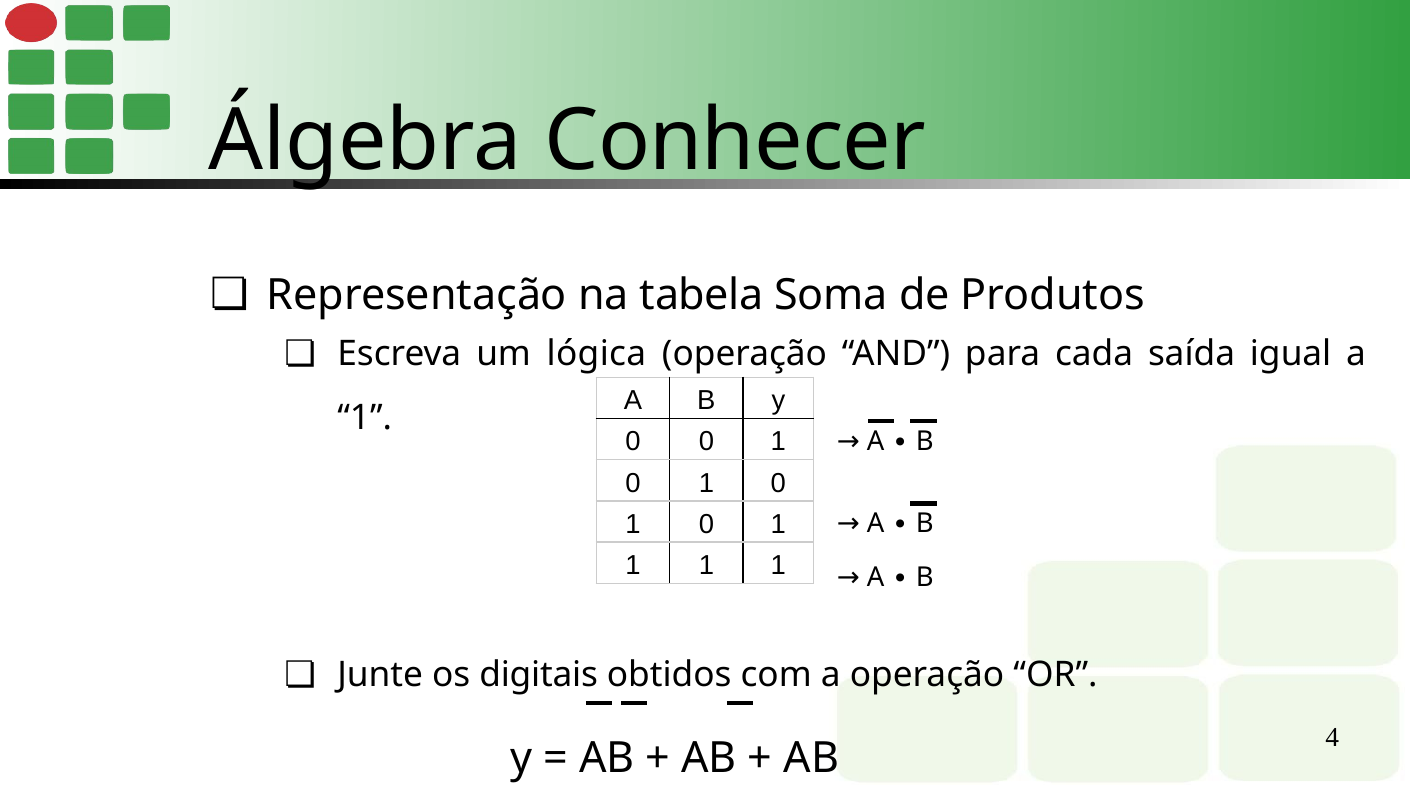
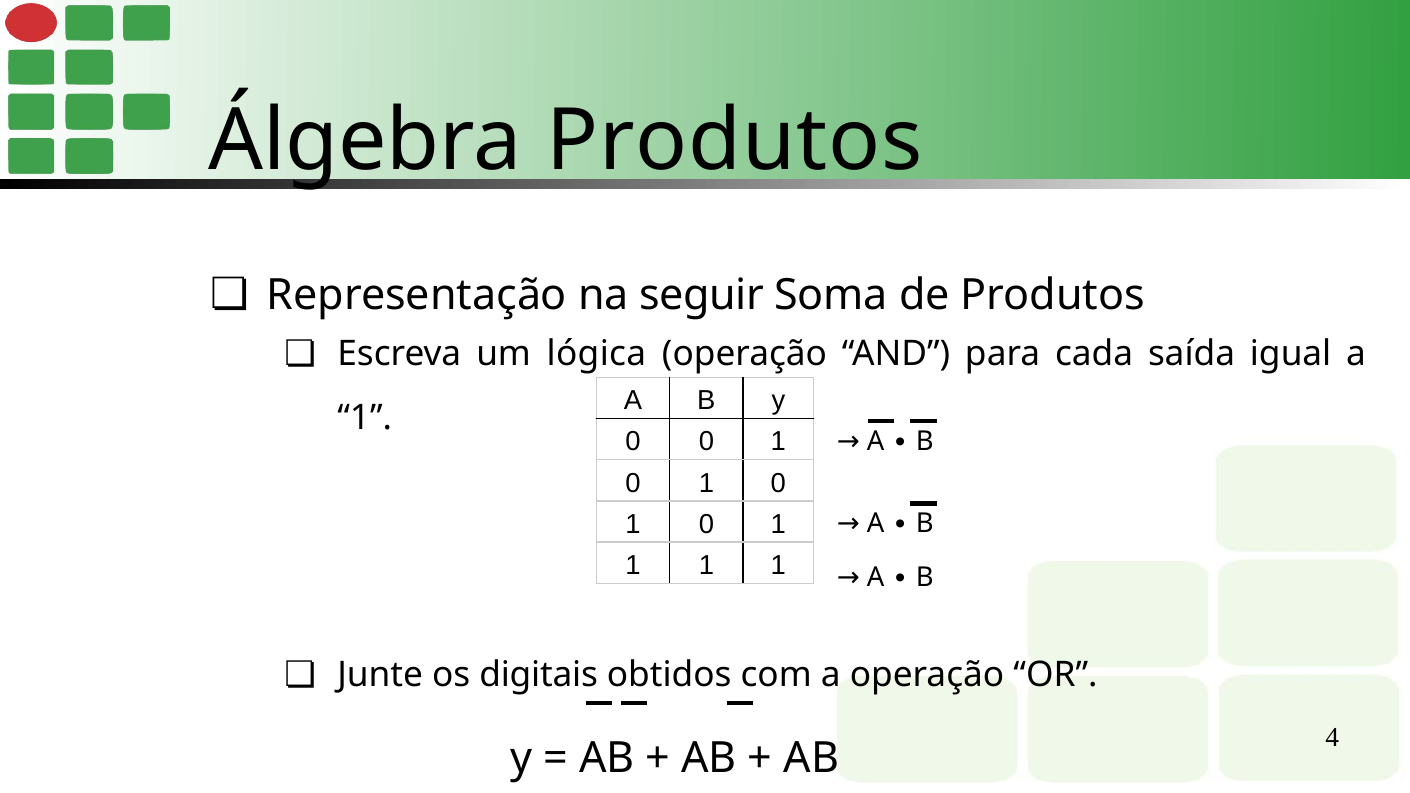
Álgebra Conhecer: Conhecer -> Produtos
tabela: tabela -> seguir
